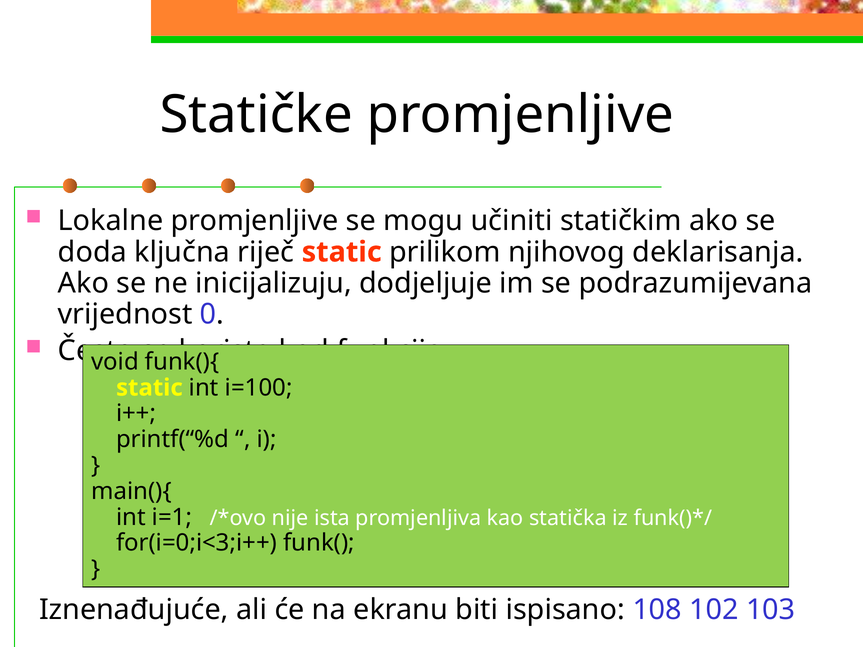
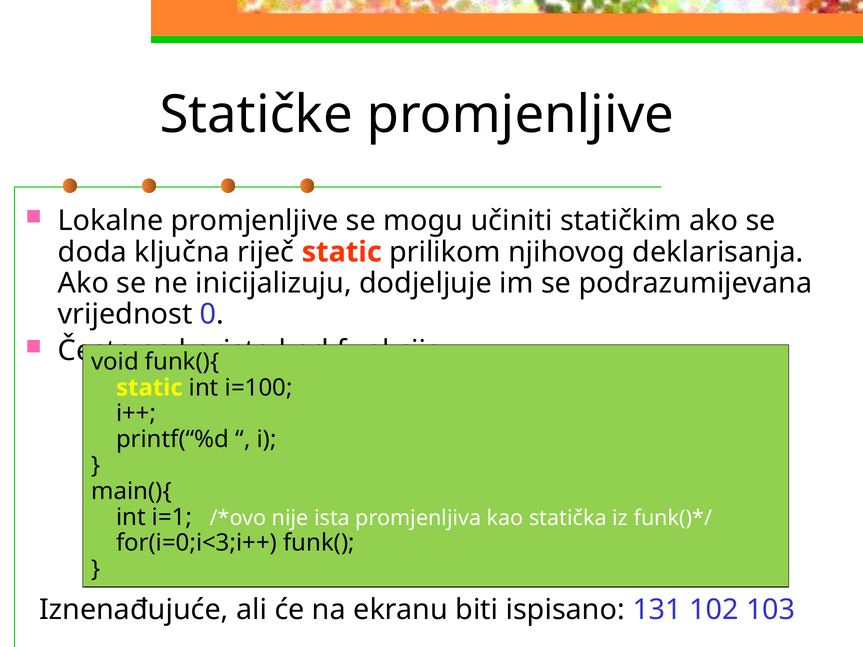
108: 108 -> 131
